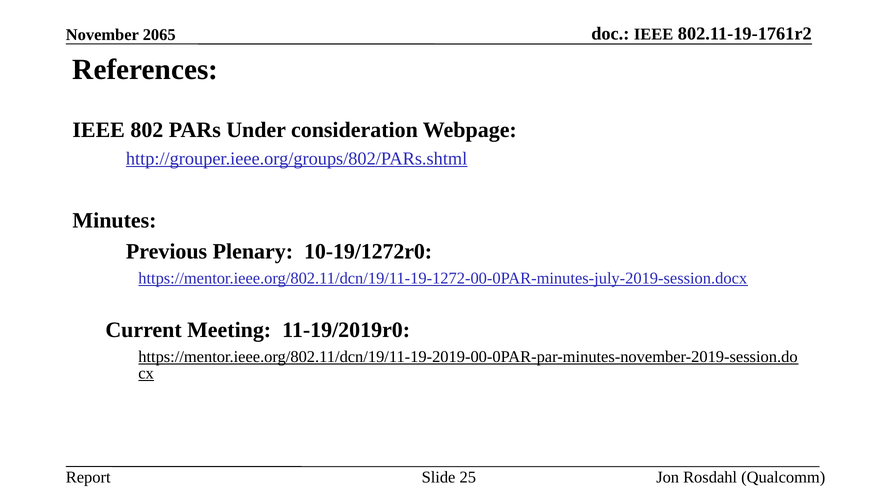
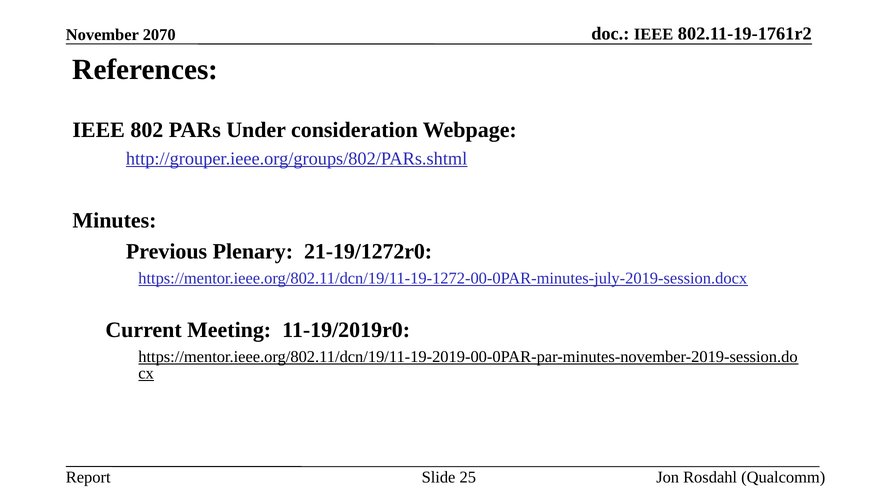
2065: 2065 -> 2070
10-19/1272r0: 10-19/1272r0 -> 21-19/1272r0
